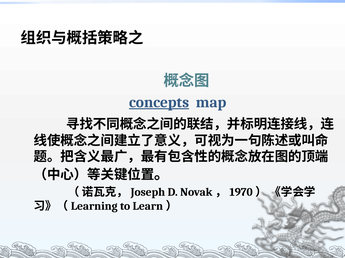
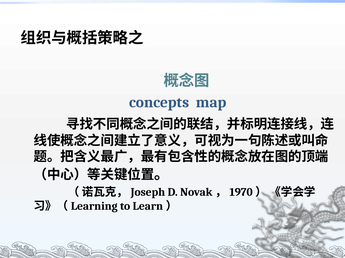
concepts underline: present -> none
